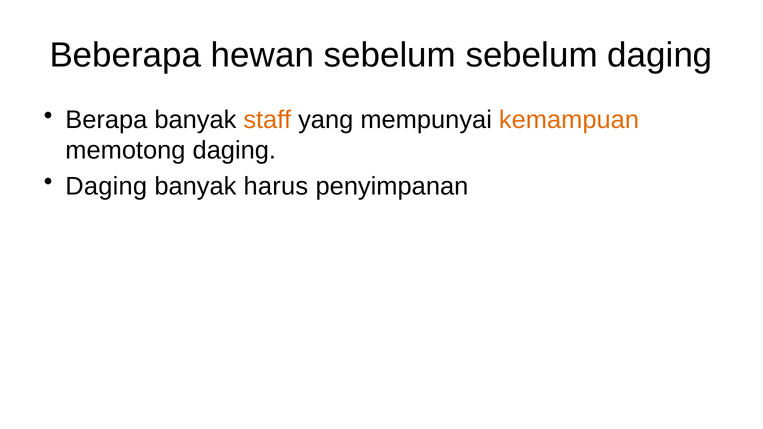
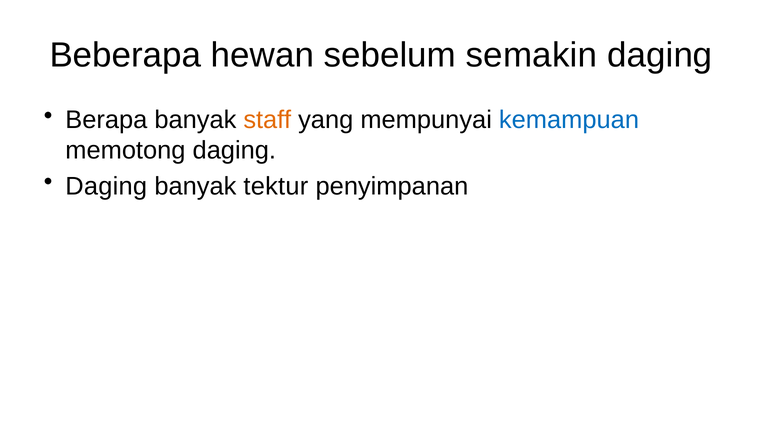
sebelum sebelum: sebelum -> semakin
kemampuan colour: orange -> blue
harus: harus -> tektur
